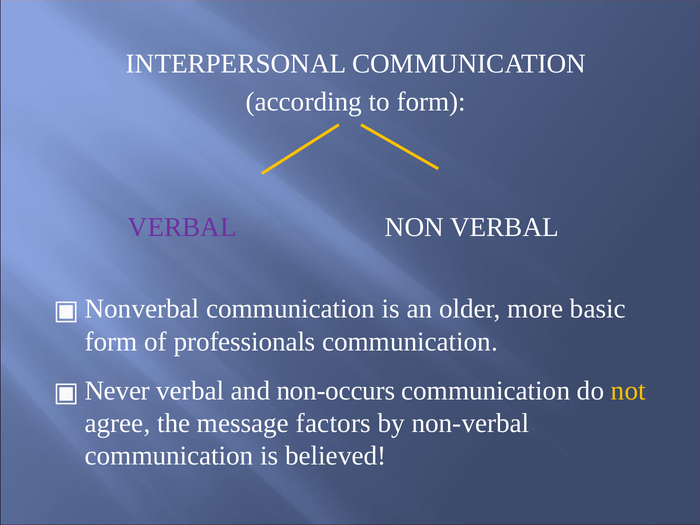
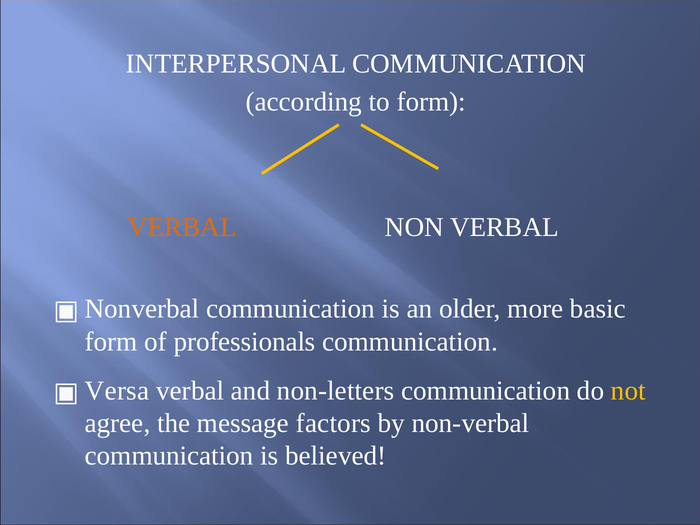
VERBAL at (182, 227) colour: purple -> orange
Never: Never -> Versa
non-occurs: non-occurs -> non-letters
